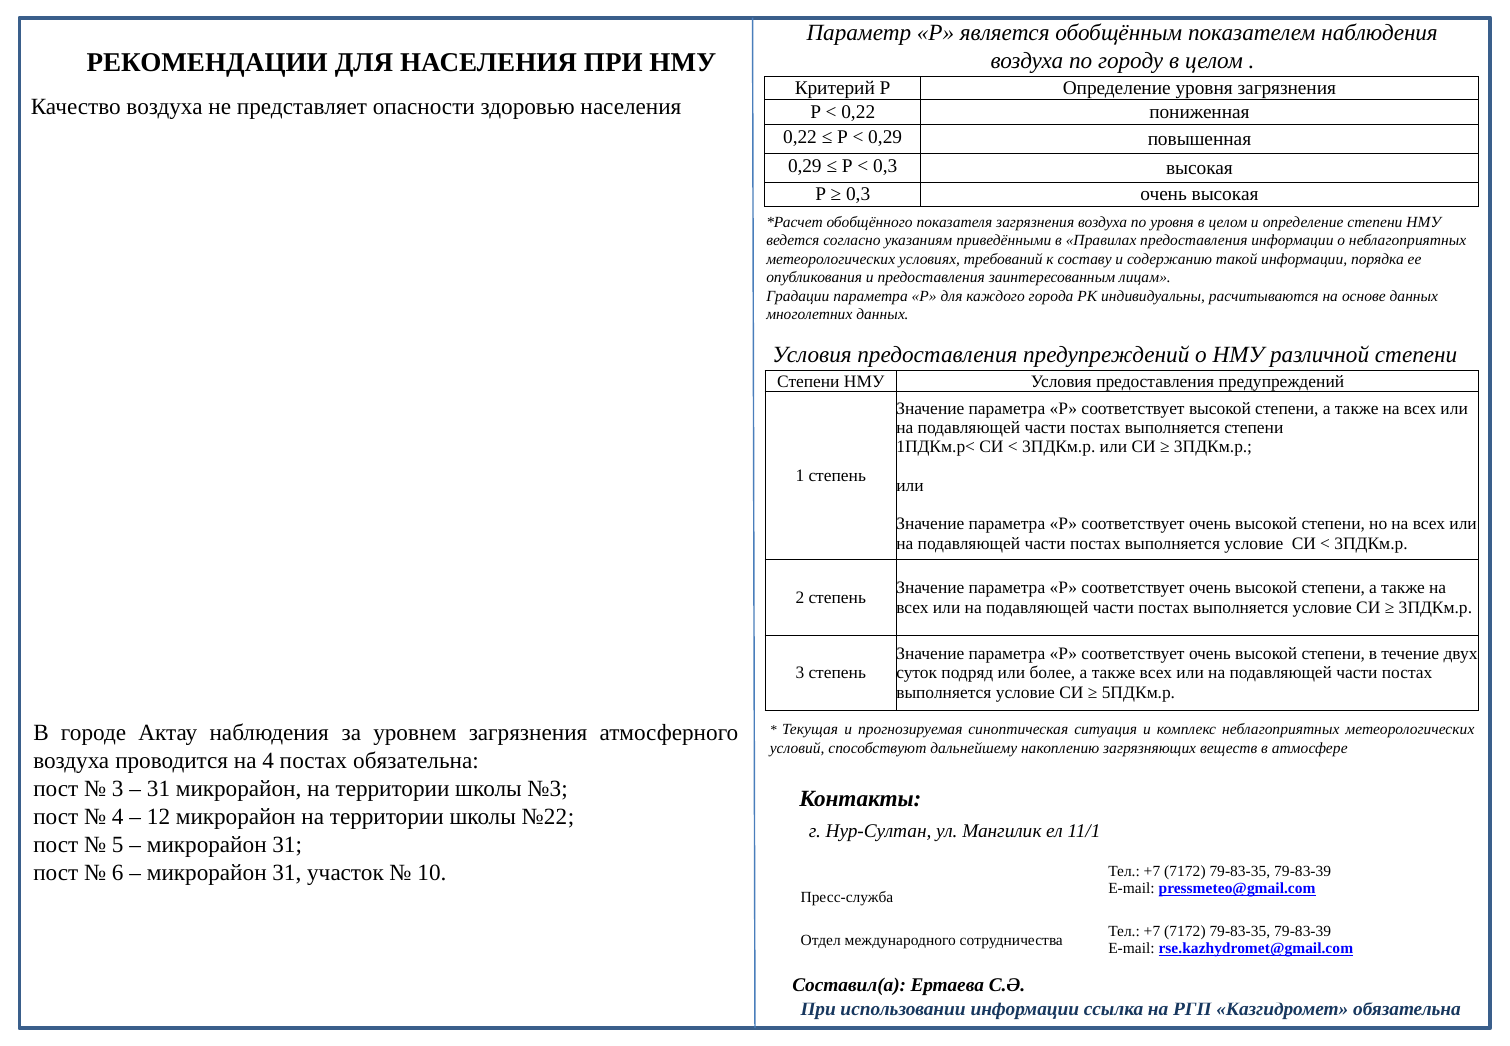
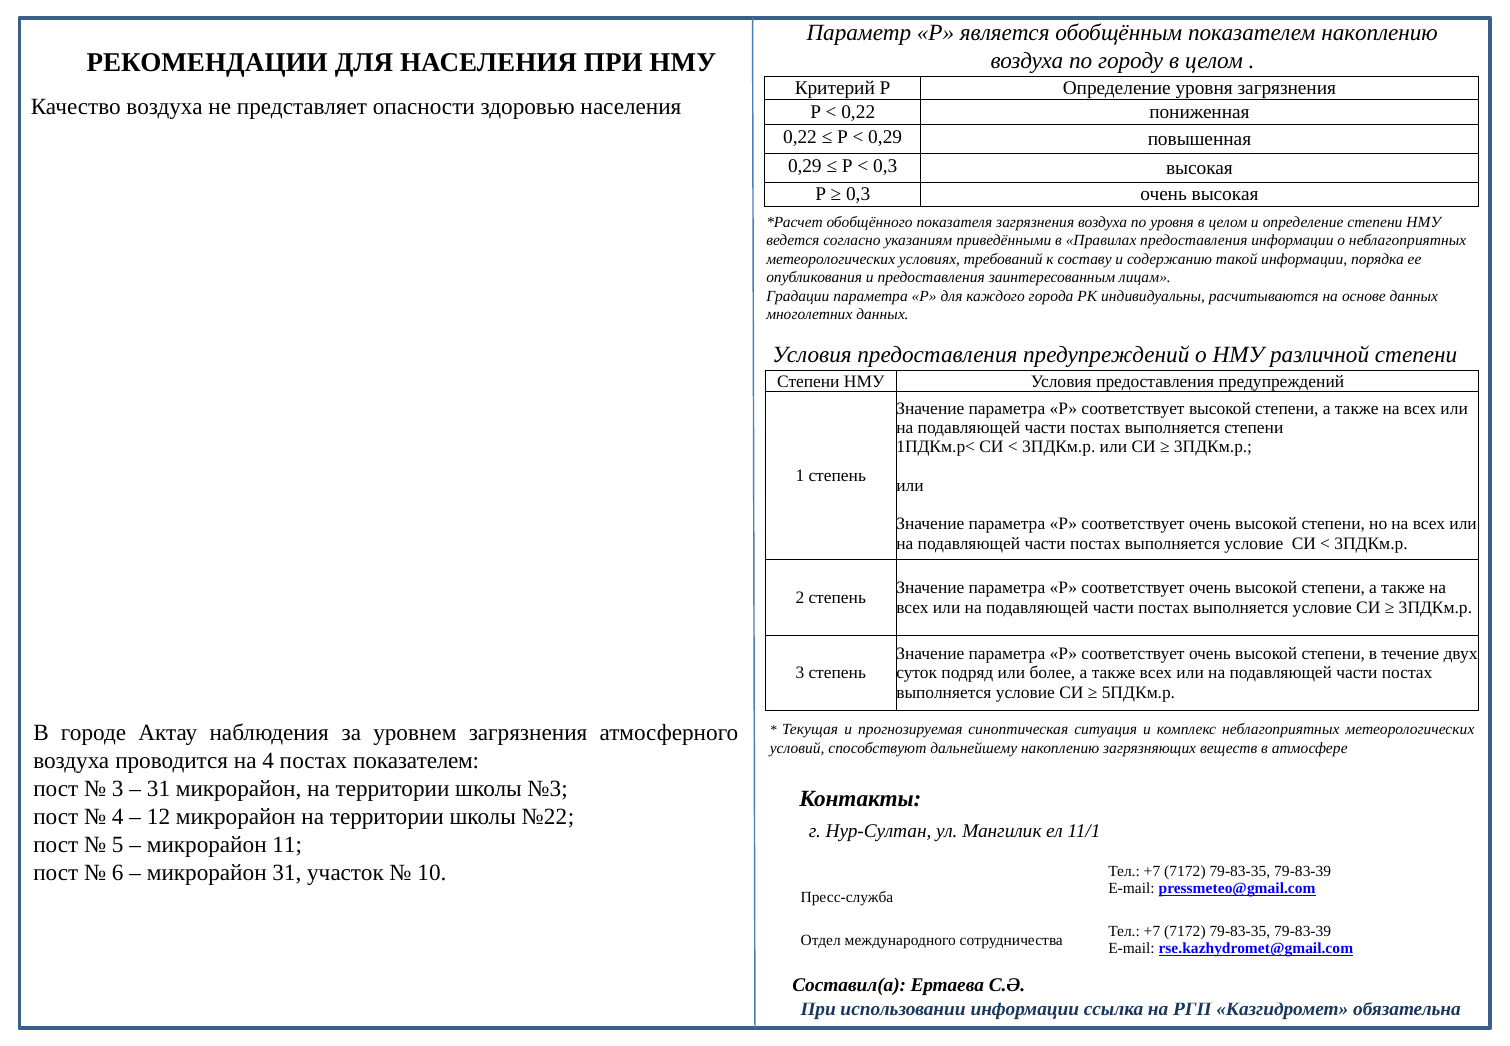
показателем наблюдения: наблюдения -> накоплению
постах обязательна: обязательна -> показателем
31 at (287, 844): 31 -> 11
